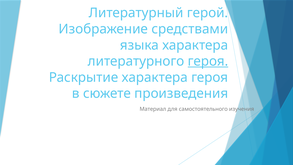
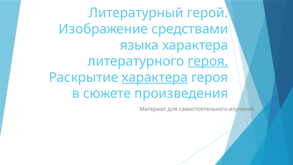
характера at (155, 77) underline: none -> present
